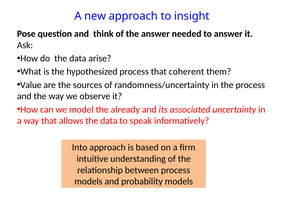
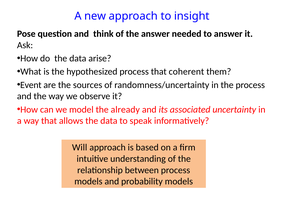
Value: Value -> Event
Into: Into -> Will
